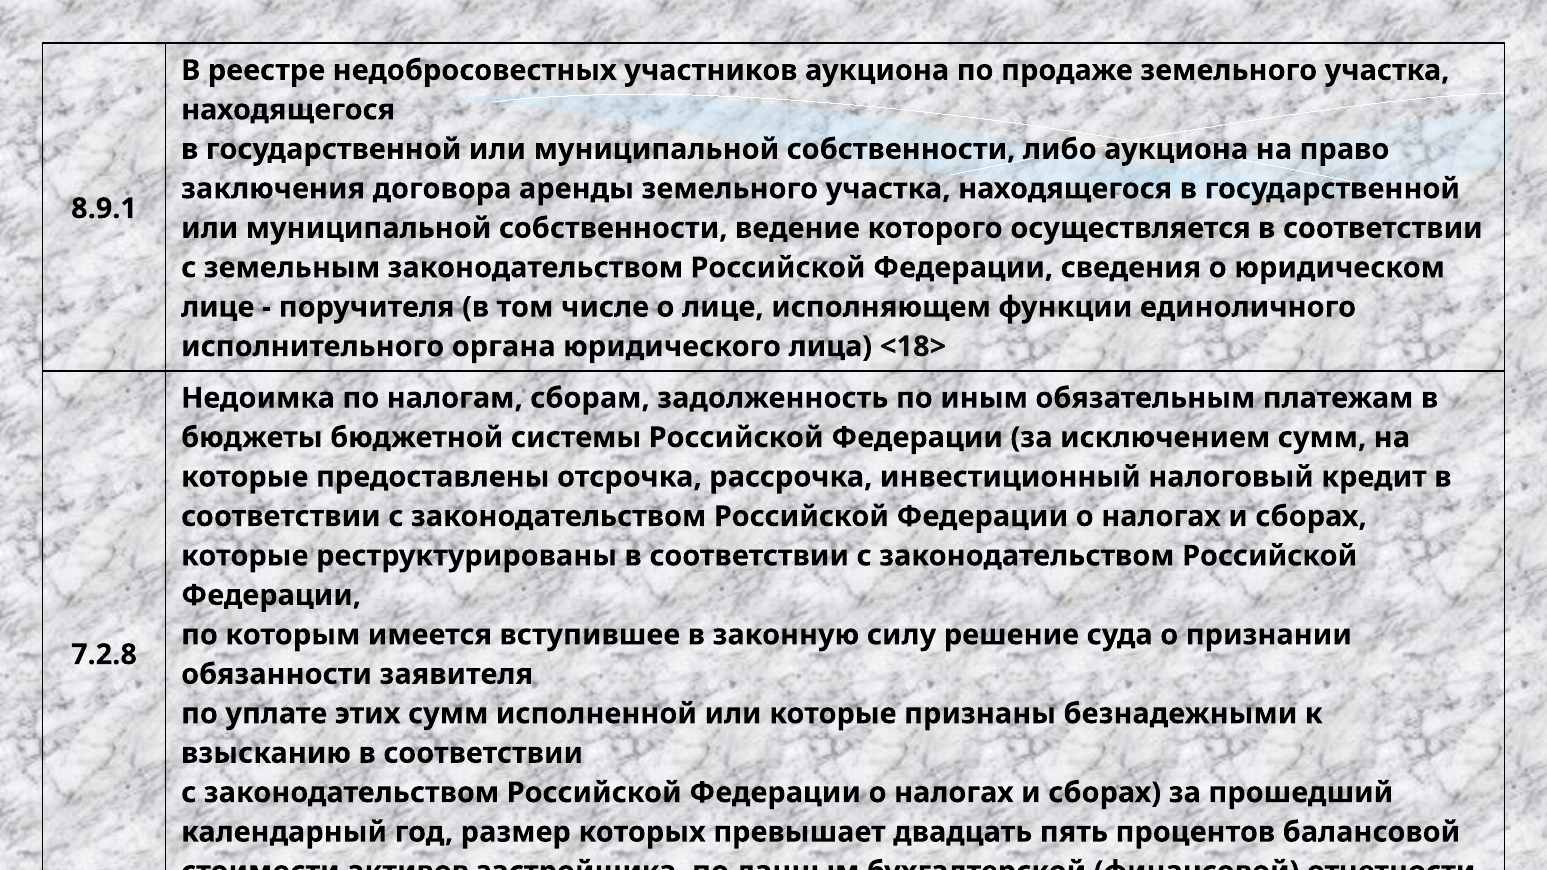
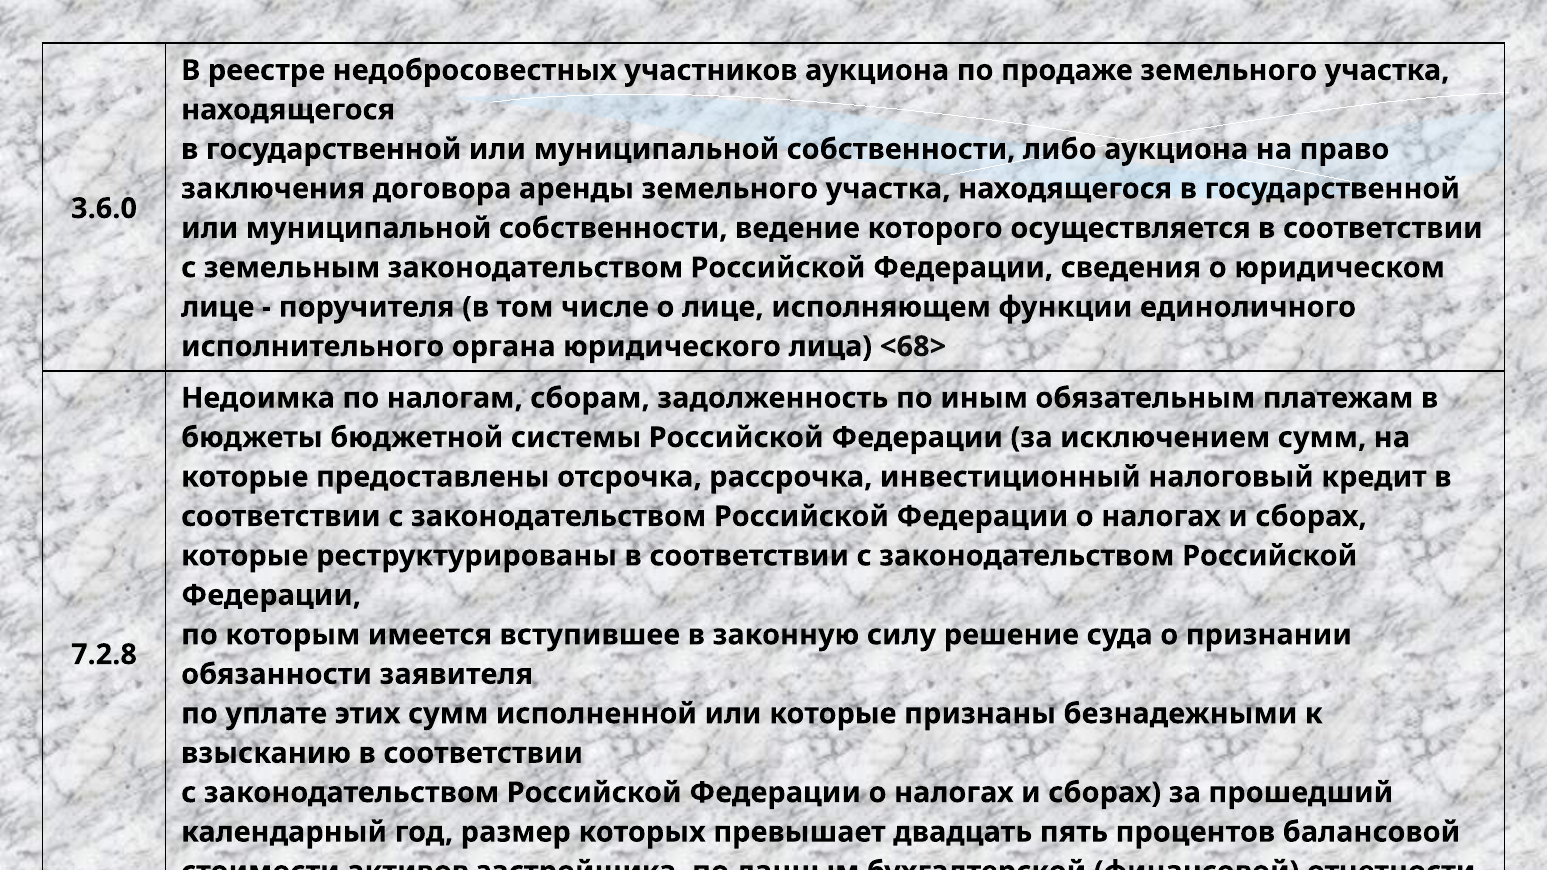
8.9.1: 8.9.1 -> 3.6.0
<18>: <18> -> <68>
